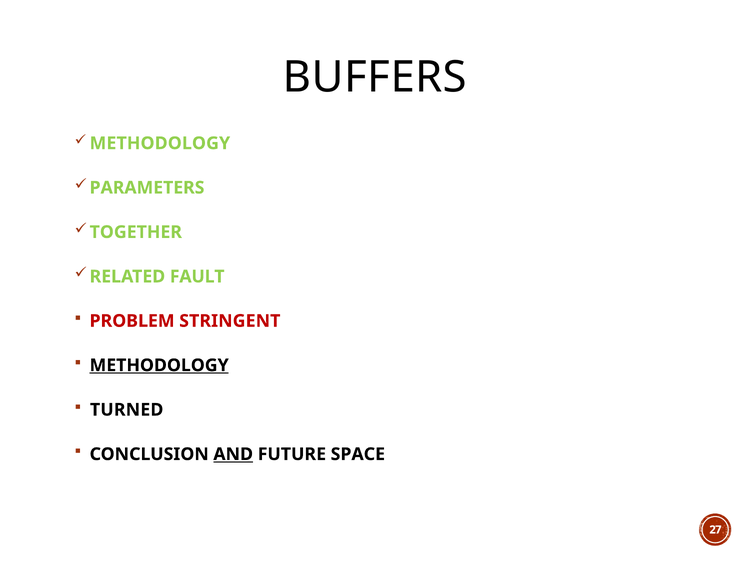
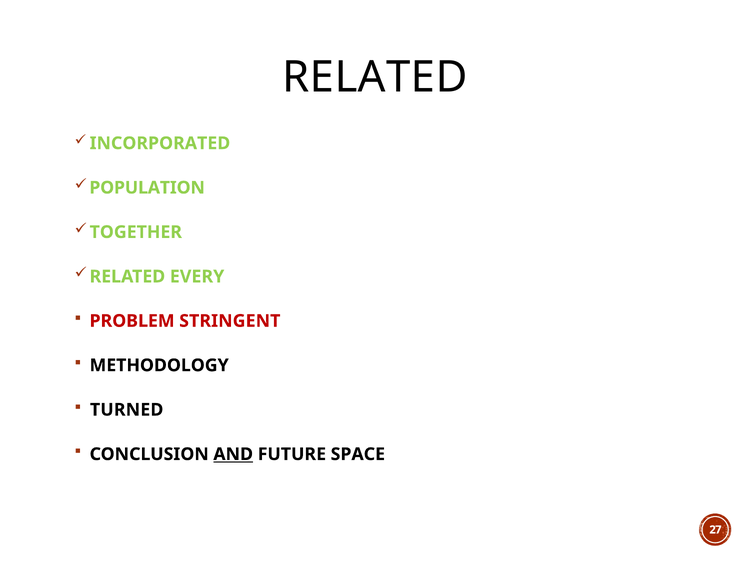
BUFFERS at (375, 77): BUFFERS -> RELATED
METHODOLOGY at (160, 143): METHODOLOGY -> INCORPORATED
PARAMETERS: PARAMETERS -> POPULATION
FAULT: FAULT -> EVERY
METHODOLOGY at (159, 365) underline: present -> none
